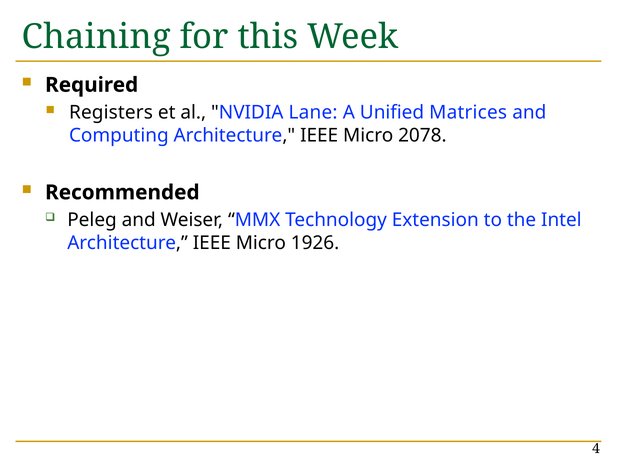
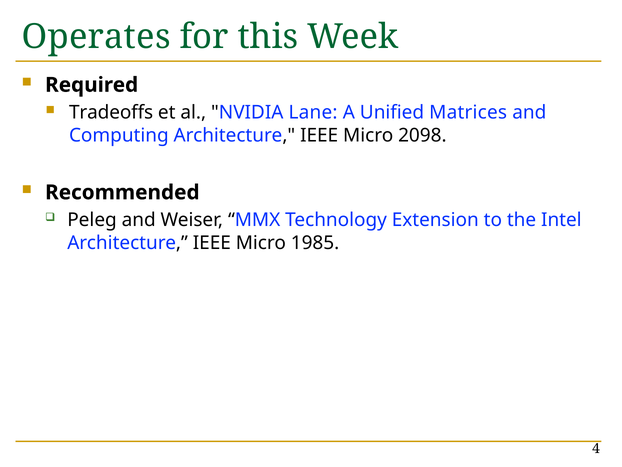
Chaining: Chaining -> Operates
Registers: Registers -> Tradeoffs
2078: 2078 -> 2098
1926: 1926 -> 1985
